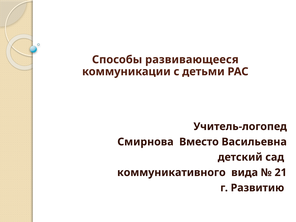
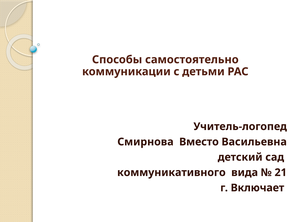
развивающееся: развивающееся -> самостоятельно
Развитию: Развитию -> Включает
